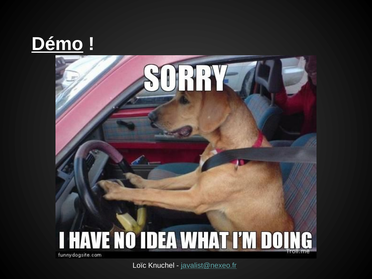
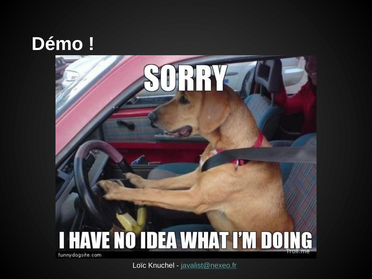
Démo underline: present -> none
